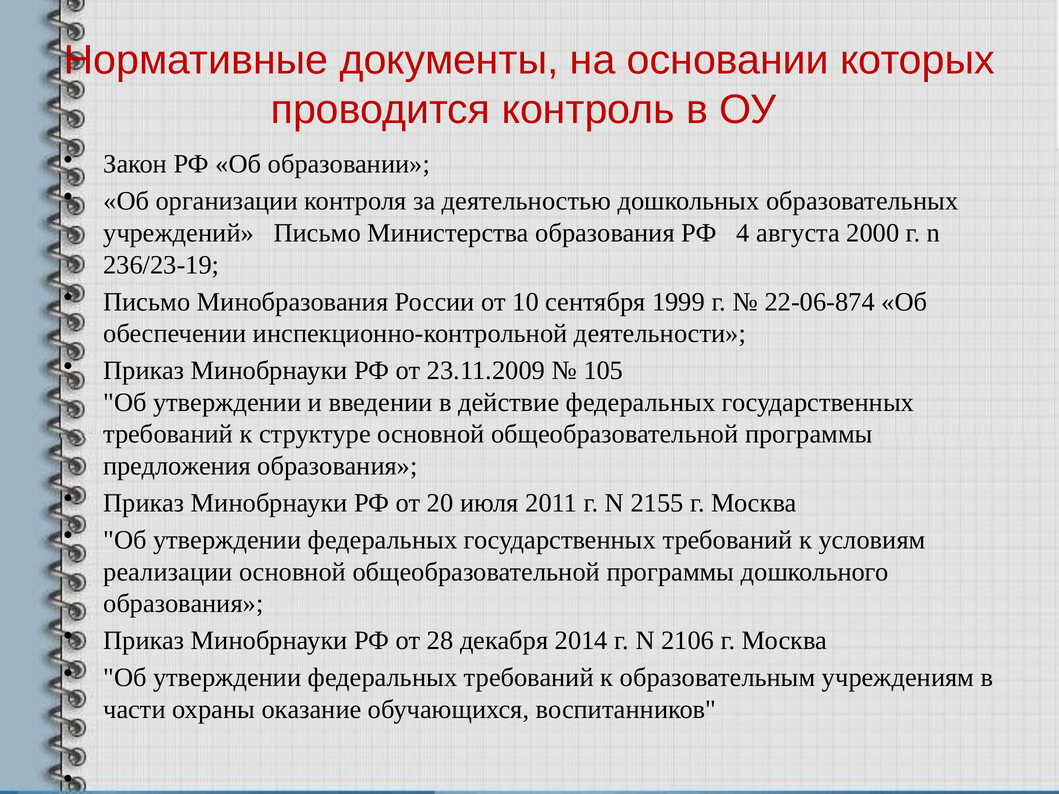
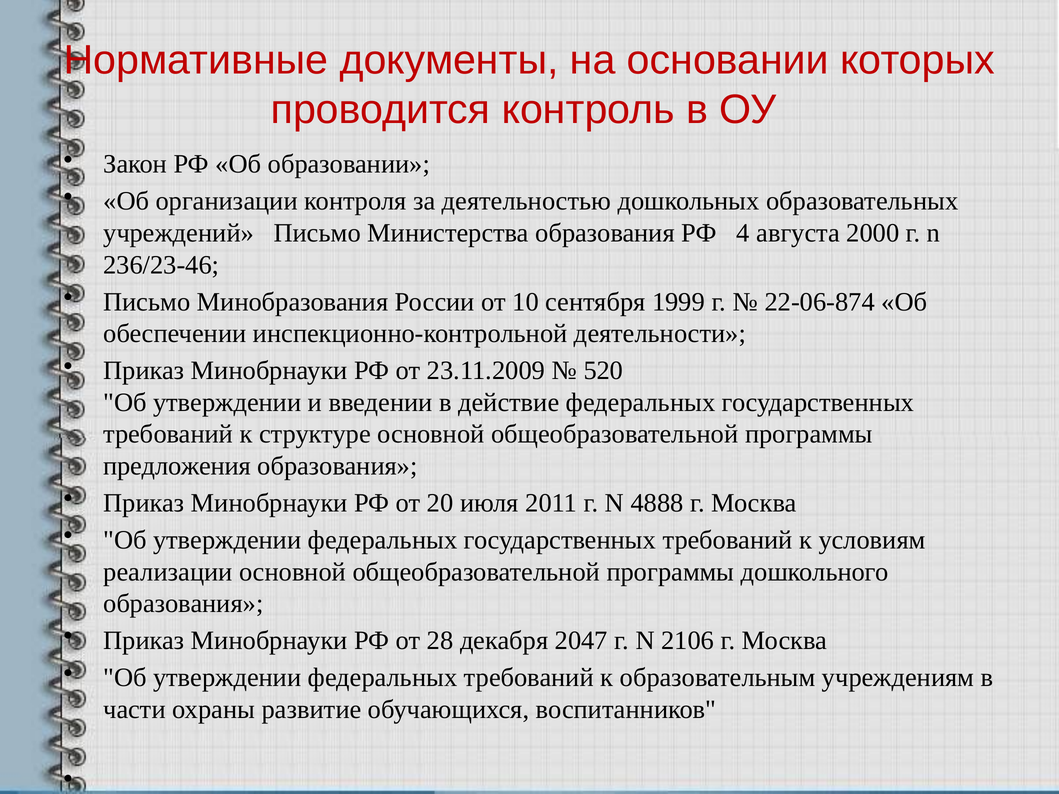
236/23-19: 236/23-19 -> 236/23-46
105: 105 -> 520
2155: 2155 -> 4888
2014: 2014 -> 2047
оказание: оказание -> развитие
